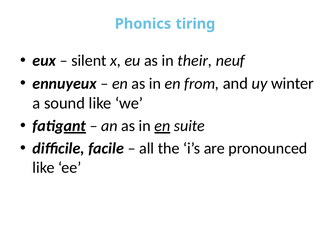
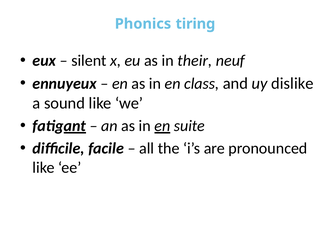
from: from -> class
winter: winter -> dislike
